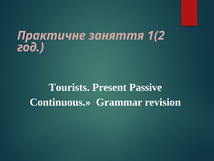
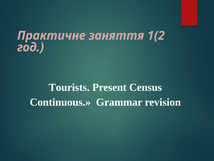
Passive: Passive -> Census
